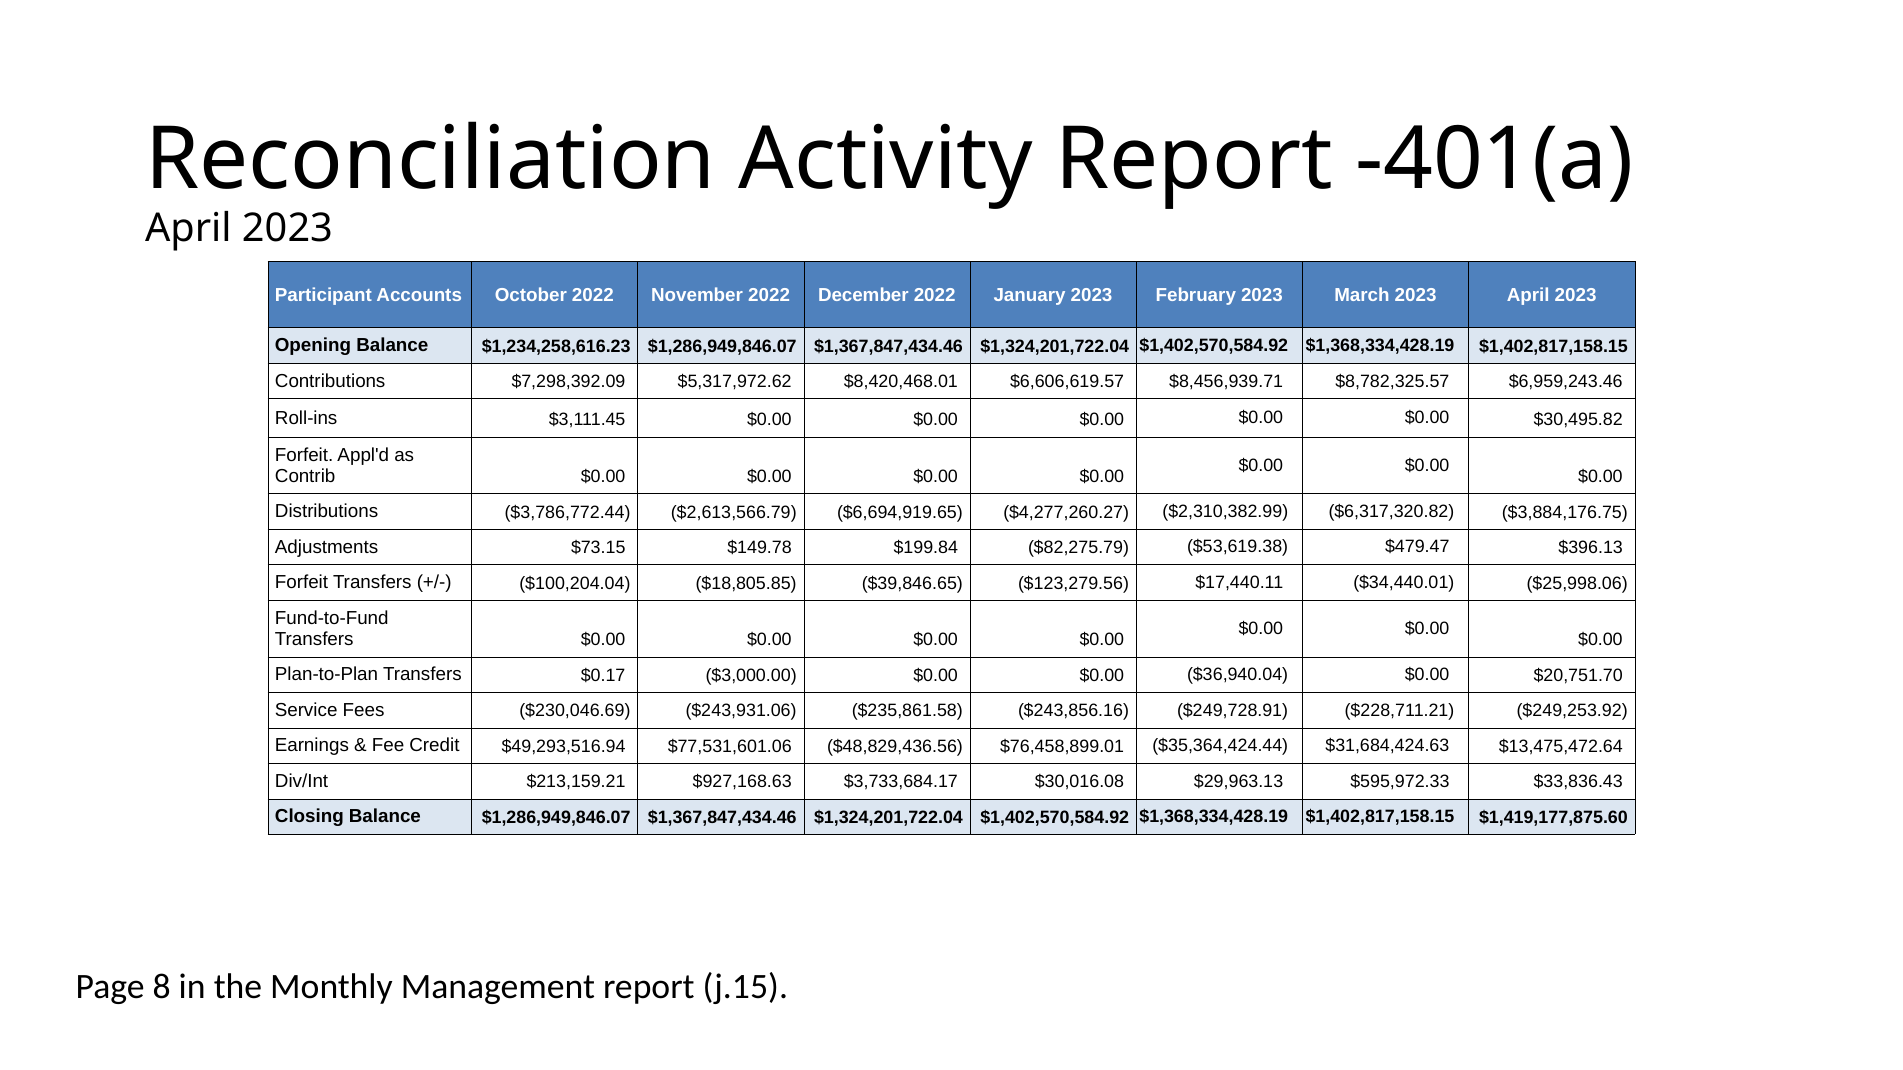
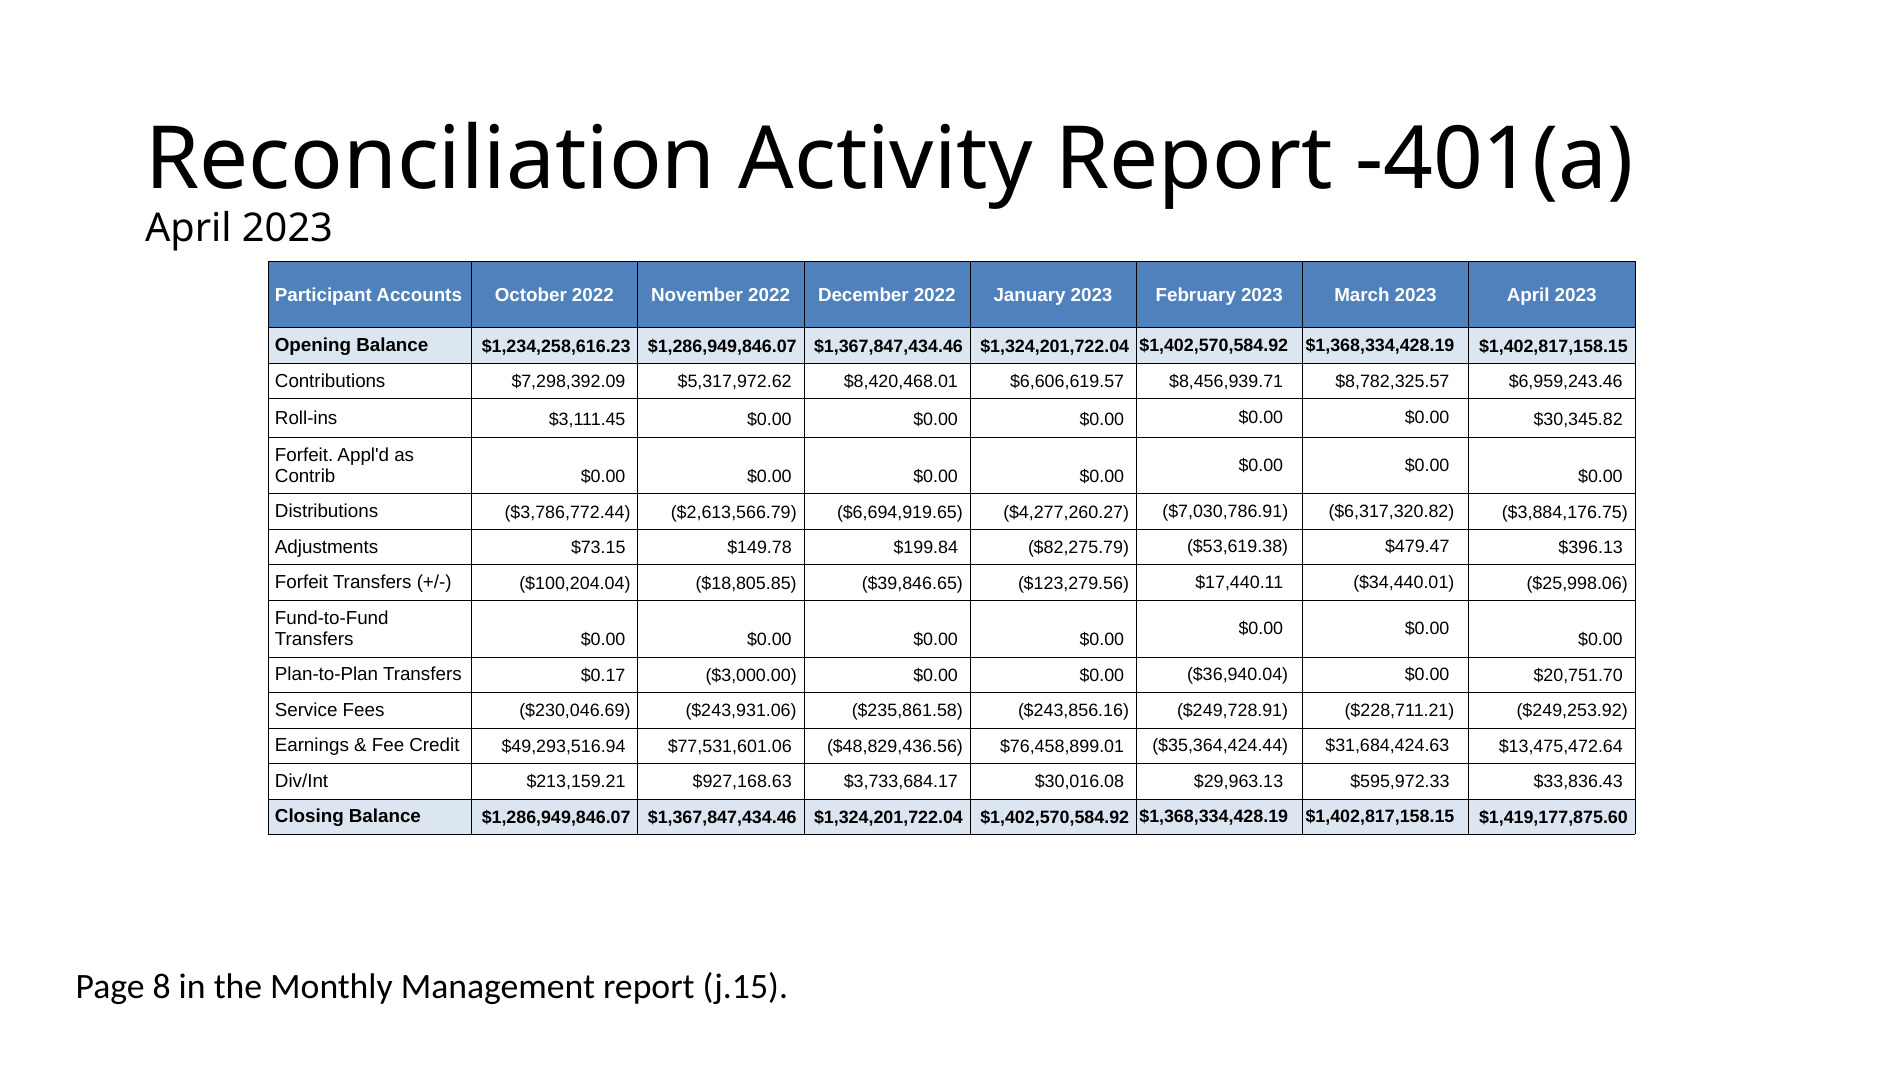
$30,495.82: $30,495.82 -> $30,345.82
$2,310,382.99: $2,310,382.99 -> $7,030,786.91
